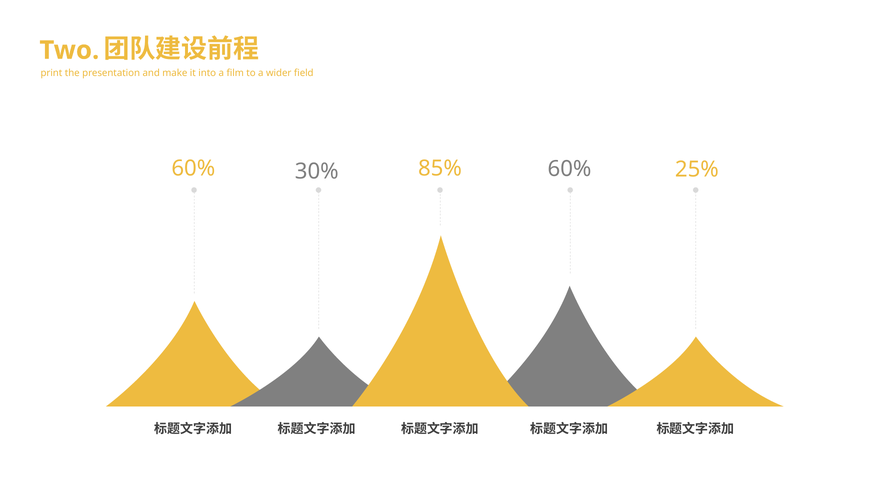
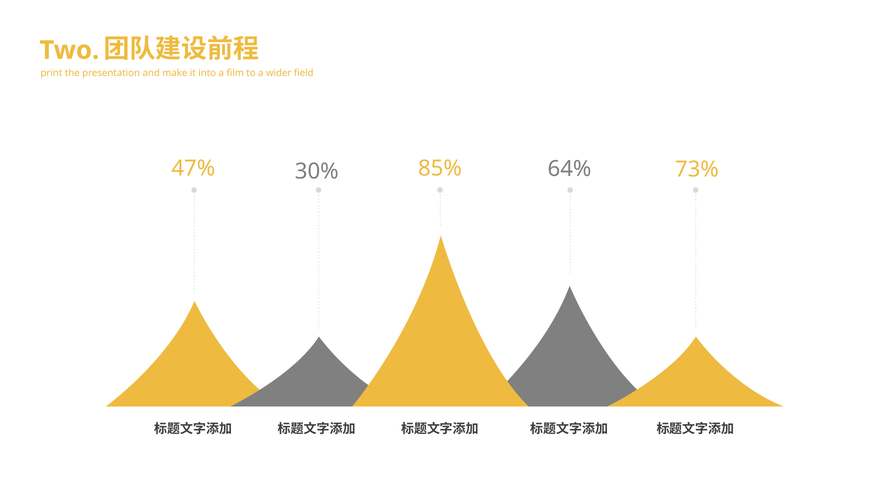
25%: 25% -> 73%
60% at (193, 168): 60% -> 47%
30% 60%: 60% -> 64%
